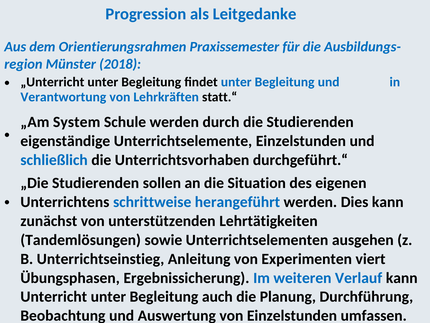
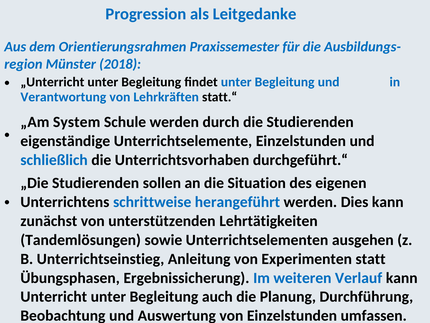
viert: viert -> statt
